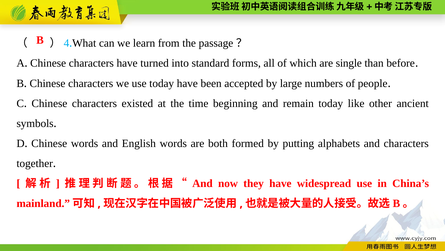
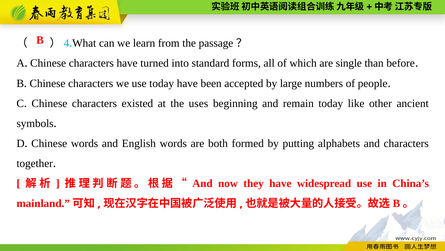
time: time -> uses
